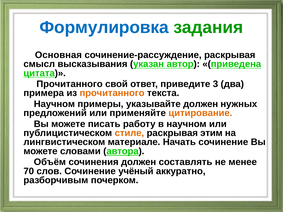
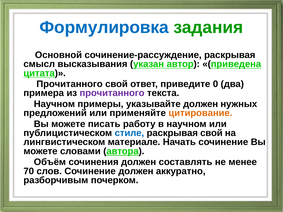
Основная: Основная -> Основной
3: 3 -> 0
прочитанного at (112, 93) colour: orange -> purple
стиле colour: orange -> blue
раскрывая этим: этим -> свой
Сочинение учёный: учёный -> должен
